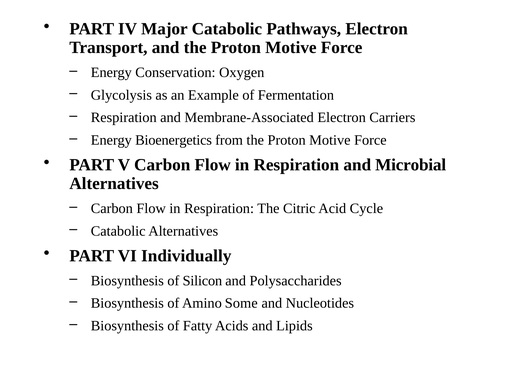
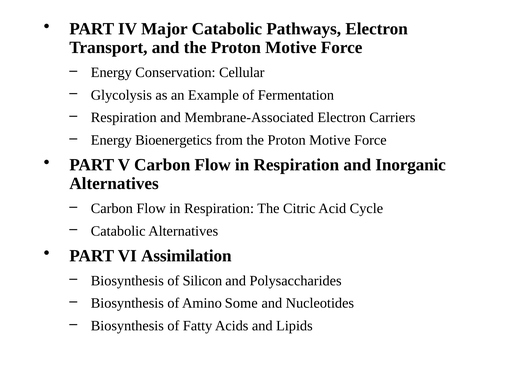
Oxygen: Oxygen -> Cellular
Microbial: Microbial -> Inorganic
Individually: Individually -> Assimilation
